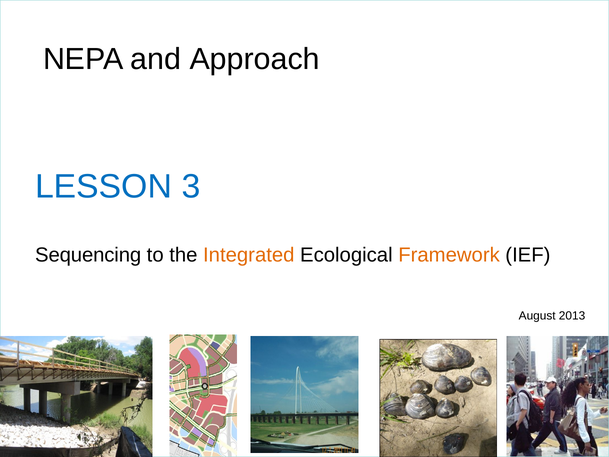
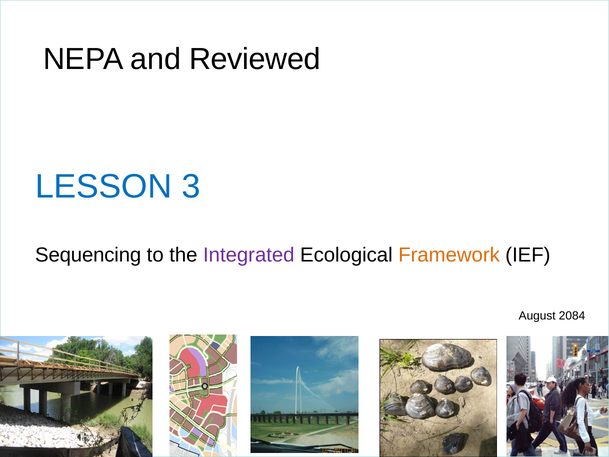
Approach: Approach -> Reviewed
Integrated colour: orange -> purple
2013: 2013 -> 2084
